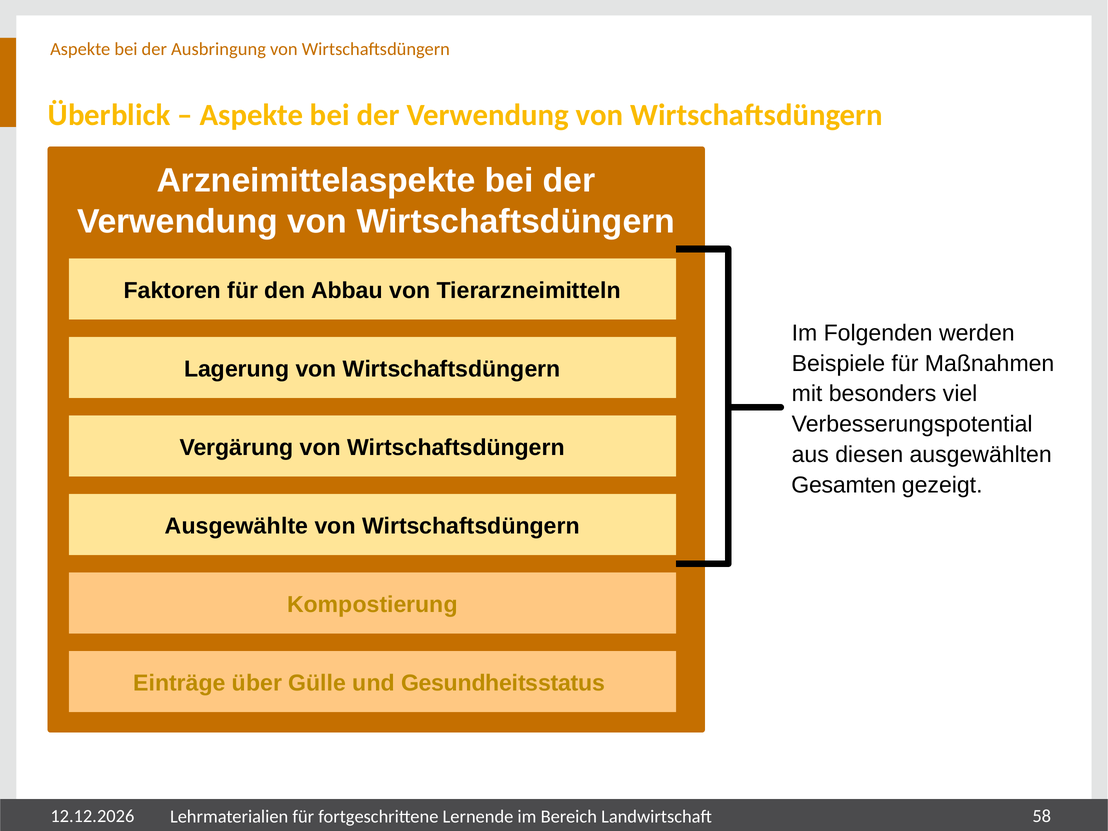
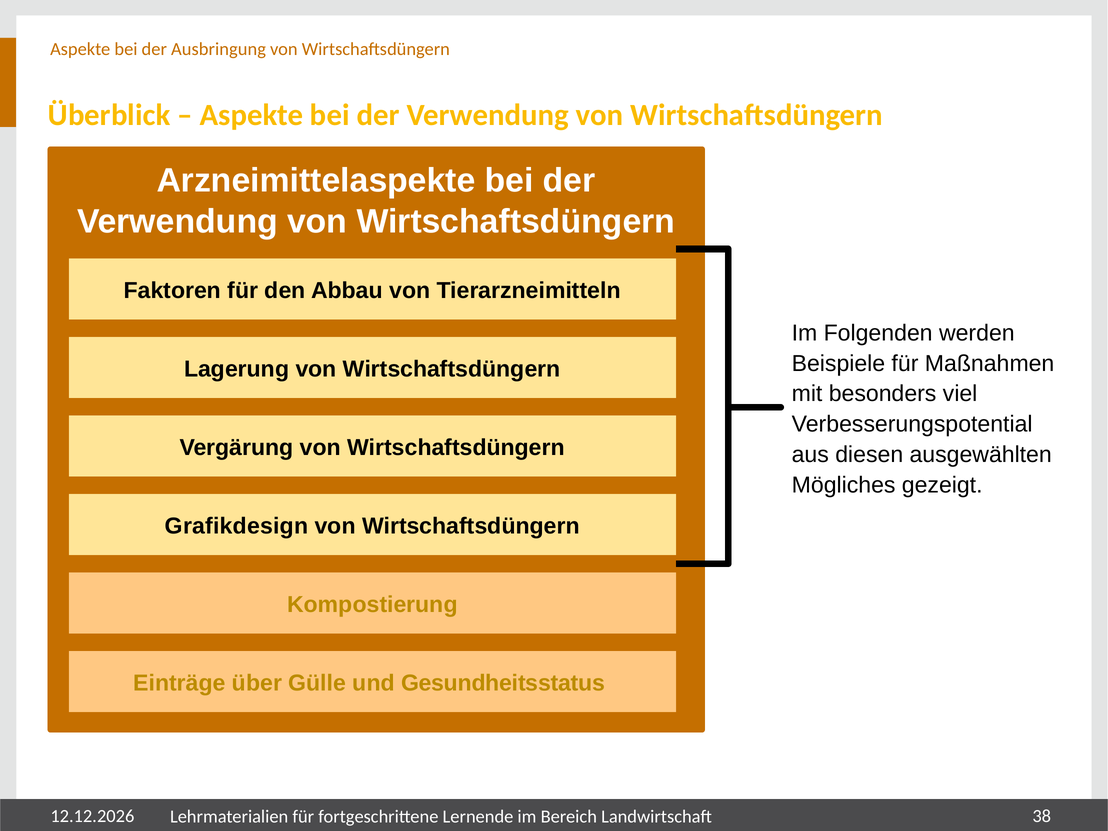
Gesamten: Gesamten -> Mögliches
Ausgewählte: Ausgewählte -> Grafikdesign
58: 58 -> 38
